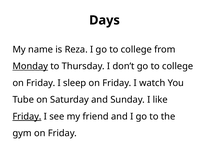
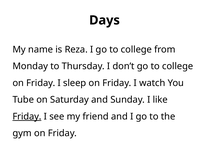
Monday underline: present -> none
